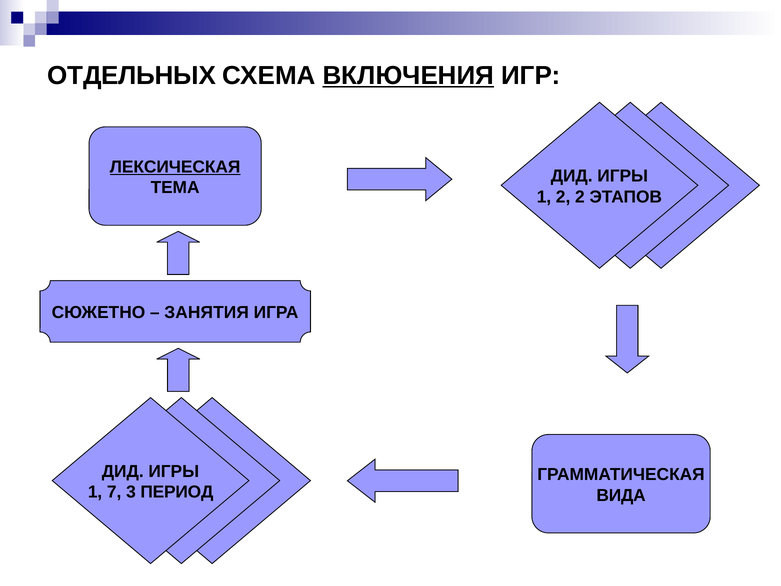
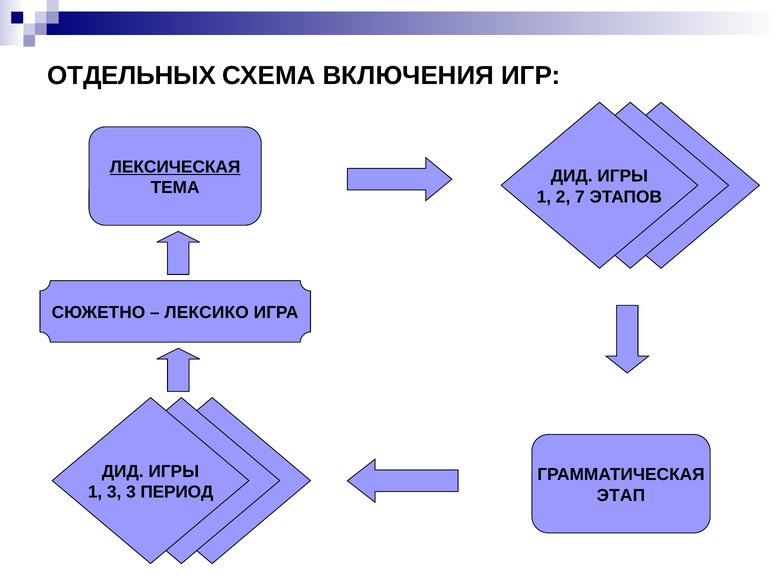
ВКЛЮЧЕНИЯ underline: present -> none
2 2: 2 -> 7
ЗАНЯТИЯ: ЗАНЯТИЯ -> ЛЕКСИКО
1 7: 7 -> 3
ВИДА: ВИДА -> ЭТАП
